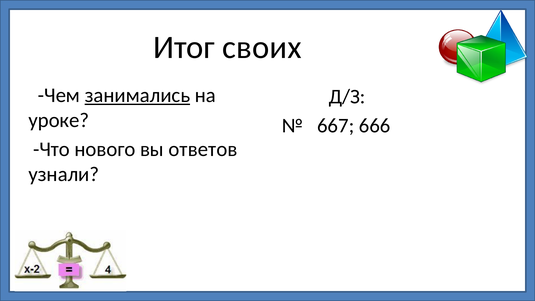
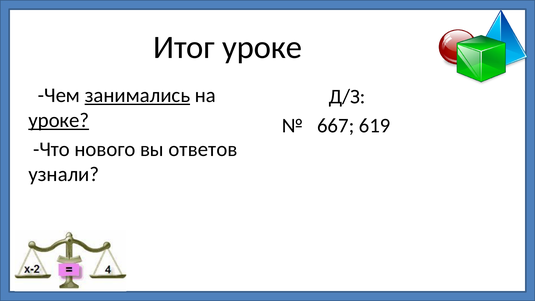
Итог своих: своих -> уроке
уроке at (59, 120) underline: none -> present
666: 666 -> 619
